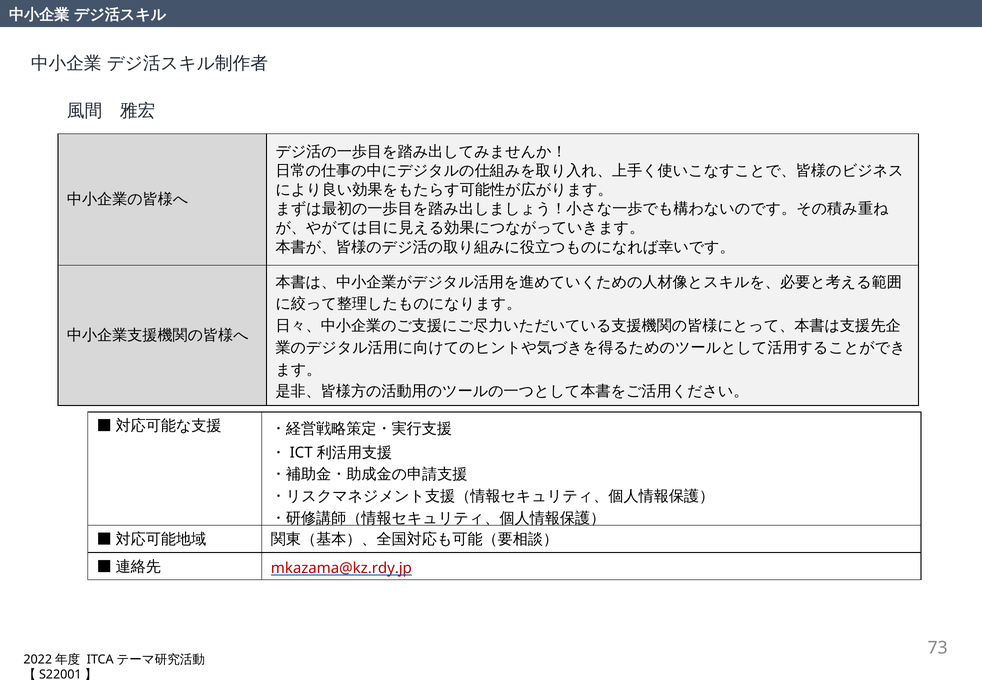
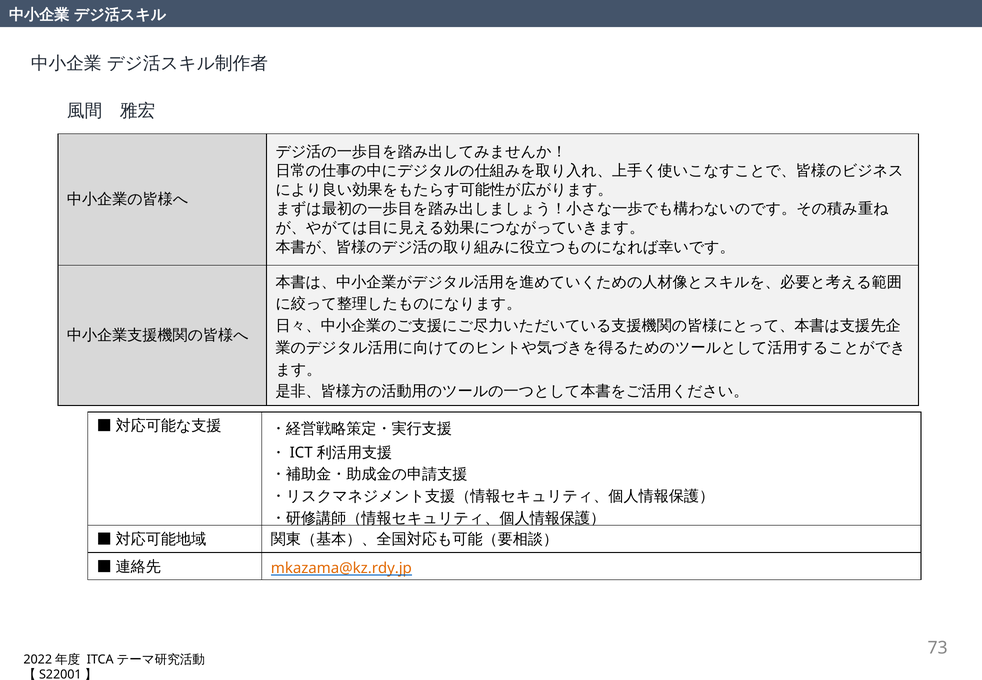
mkazama@kz.rdy.jp colour: red -> orange
